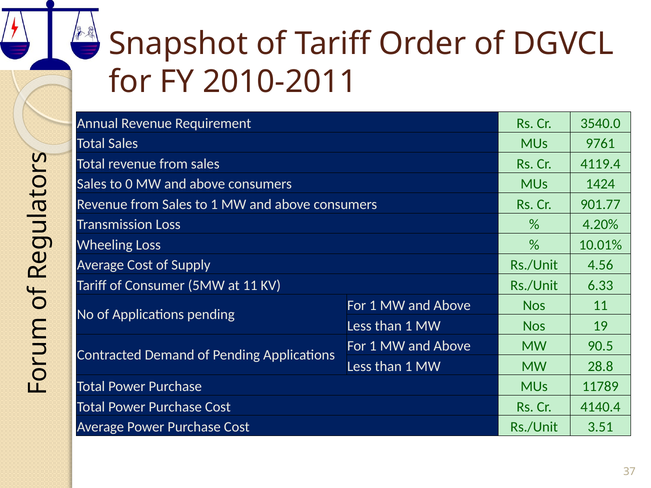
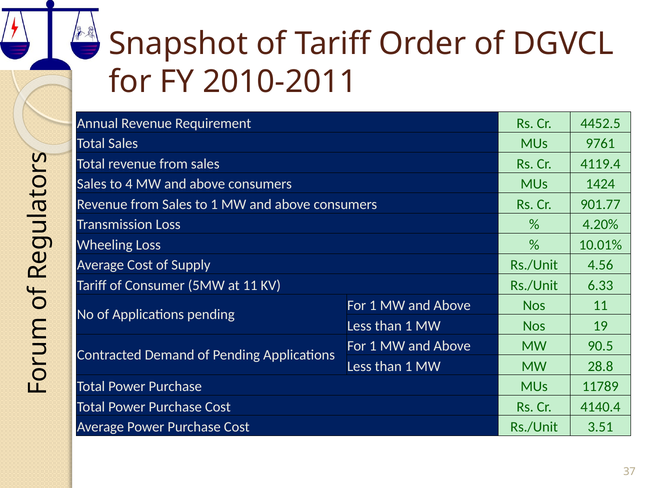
3540.0: 3540.0 -> 4452.5
0: 0 -> 4
